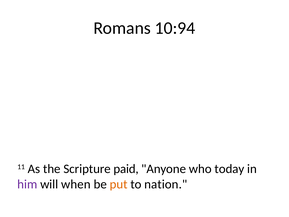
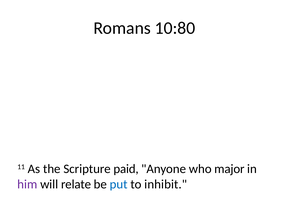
10:94: 10:94 -> 10:80
today: today -> major
when: when -> relate
put colour: orange -> blue
nation: nation -> inhibit
